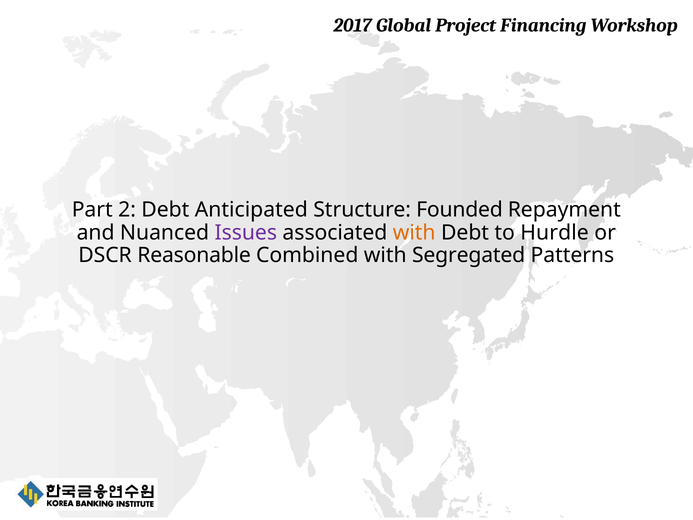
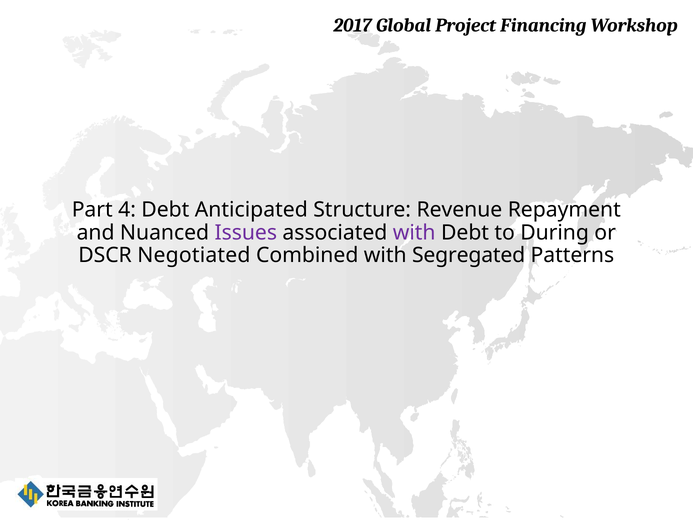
2: 2 -> 4
Founded: Founded -> Revenue
with at (414, 232) colour: orange -> purple
Hurdle: Hurdle -> During
Reasonable: Reasonable -> Negotiated
